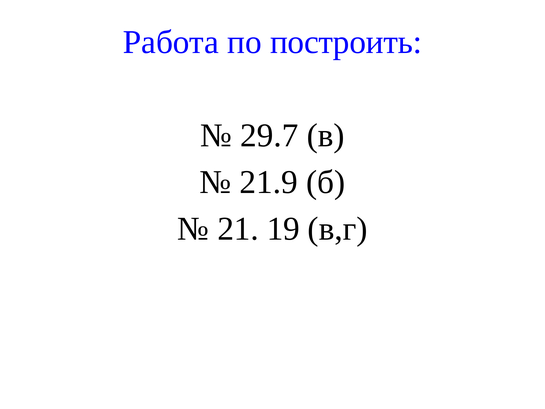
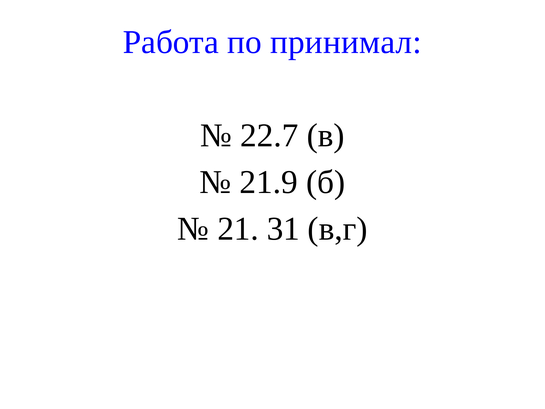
построить: построить -> принимал
29.7: 29.7 -> 22.7
19: 19 -> 31
